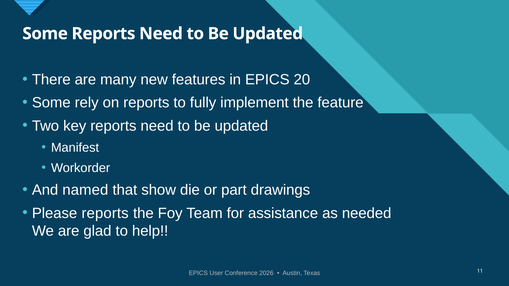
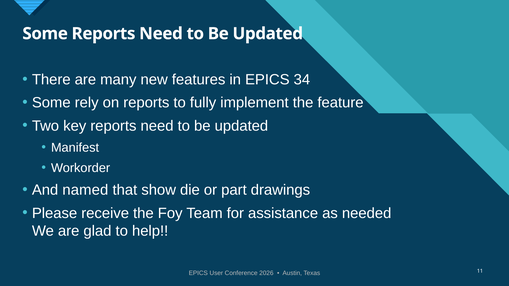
20: 20 -> 34
Please reports: reports -> receive
